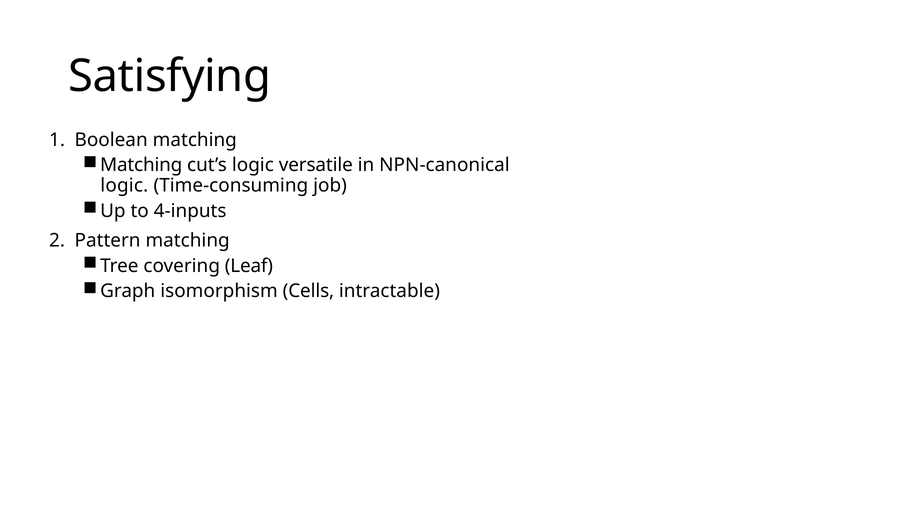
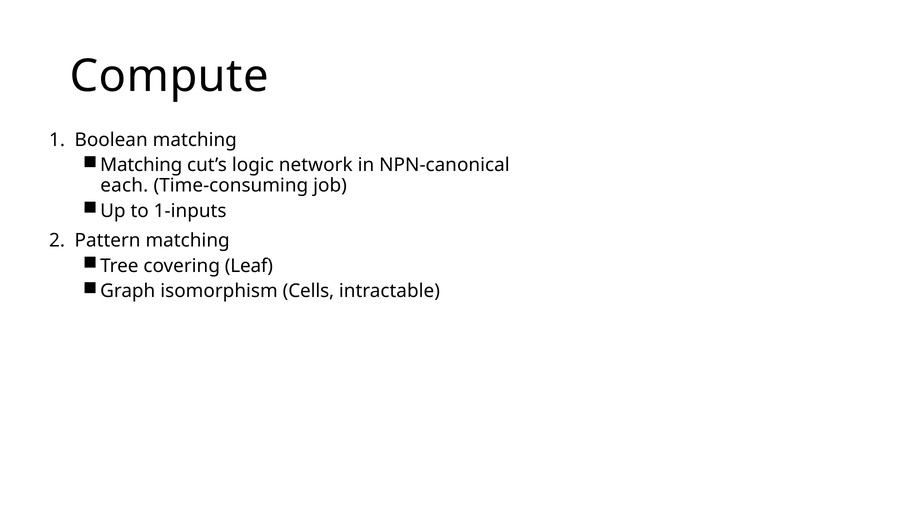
Satisfying: Satisfying -> Compute
versatile: versatile -> network
logic at (124, 186): logic -> each
4-inputs: 4-inputs -> 1-inputs
